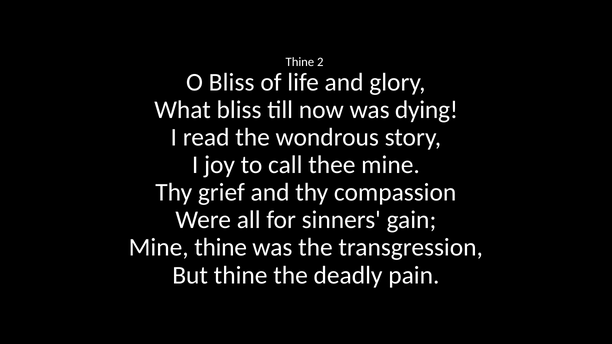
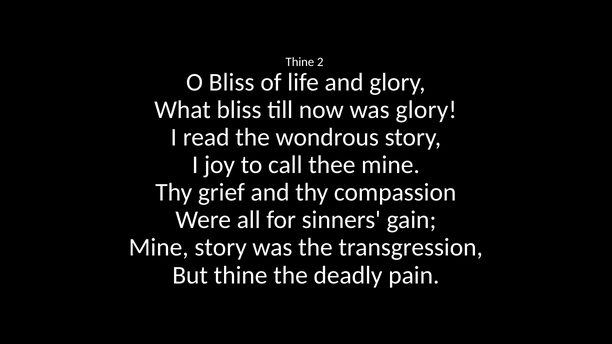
was dying: dying -> glory
Mine thine: thine -> story
